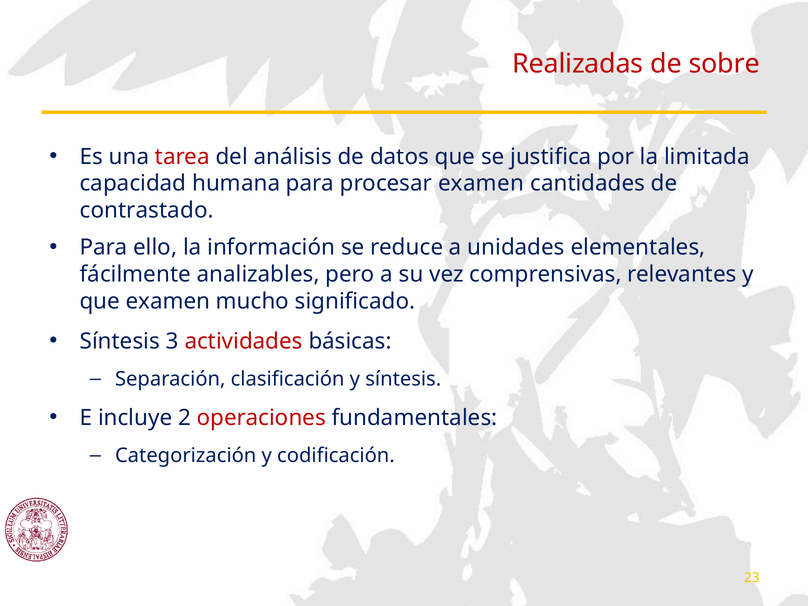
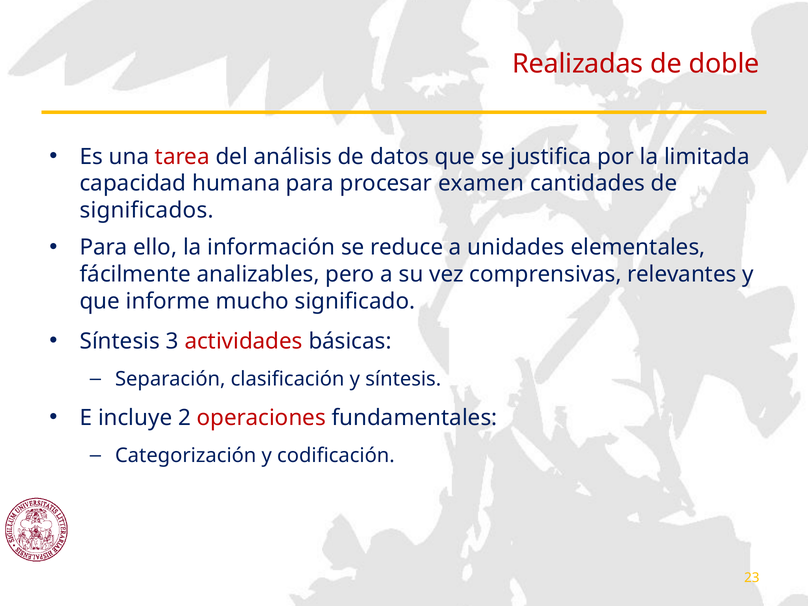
sobre: sobre -> doble
contrastado: contrastado -> significados
que examen: examen -> informe
